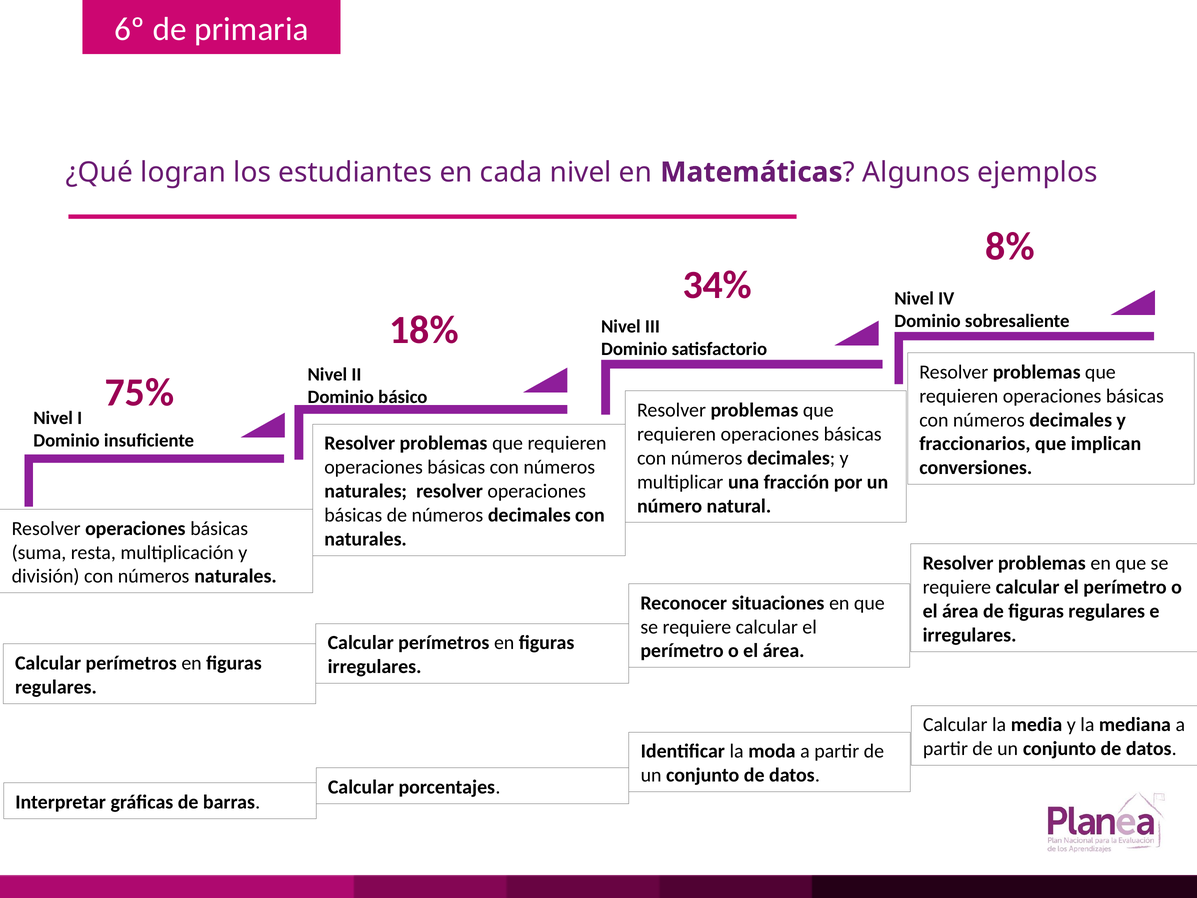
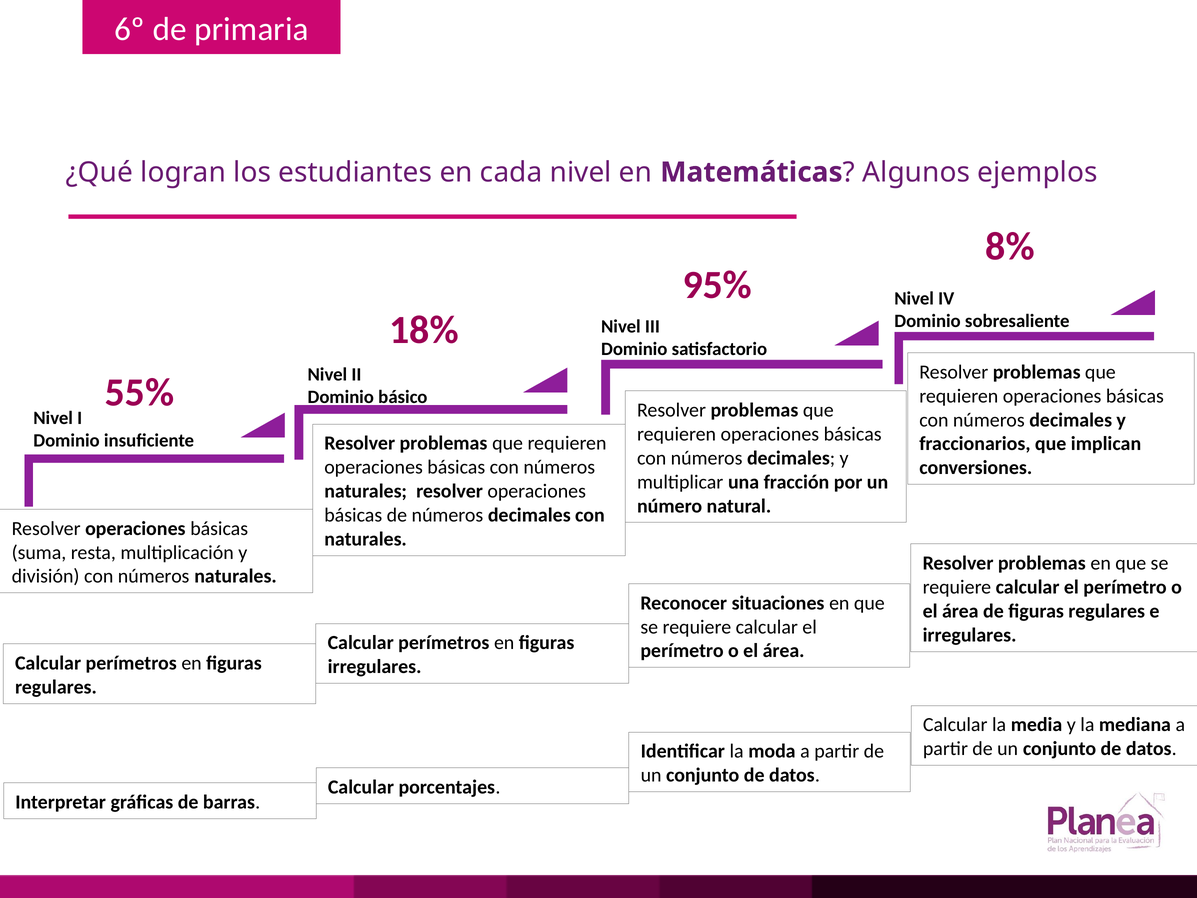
34%: 34% -> 95%
75%: 75% -> 55%
